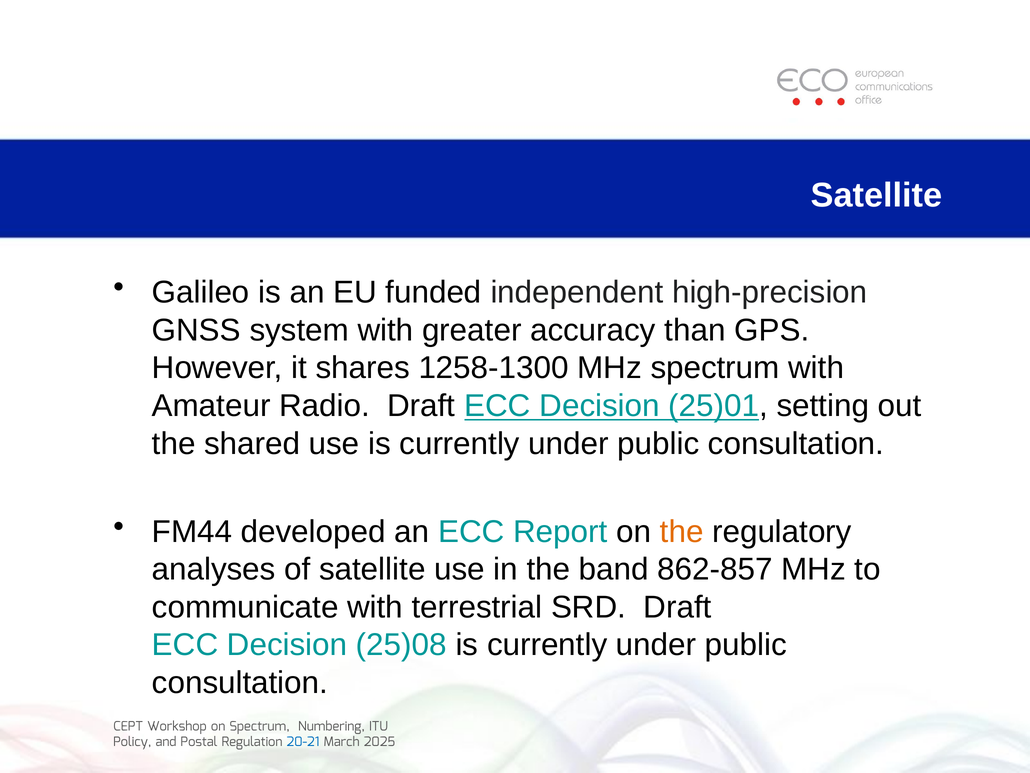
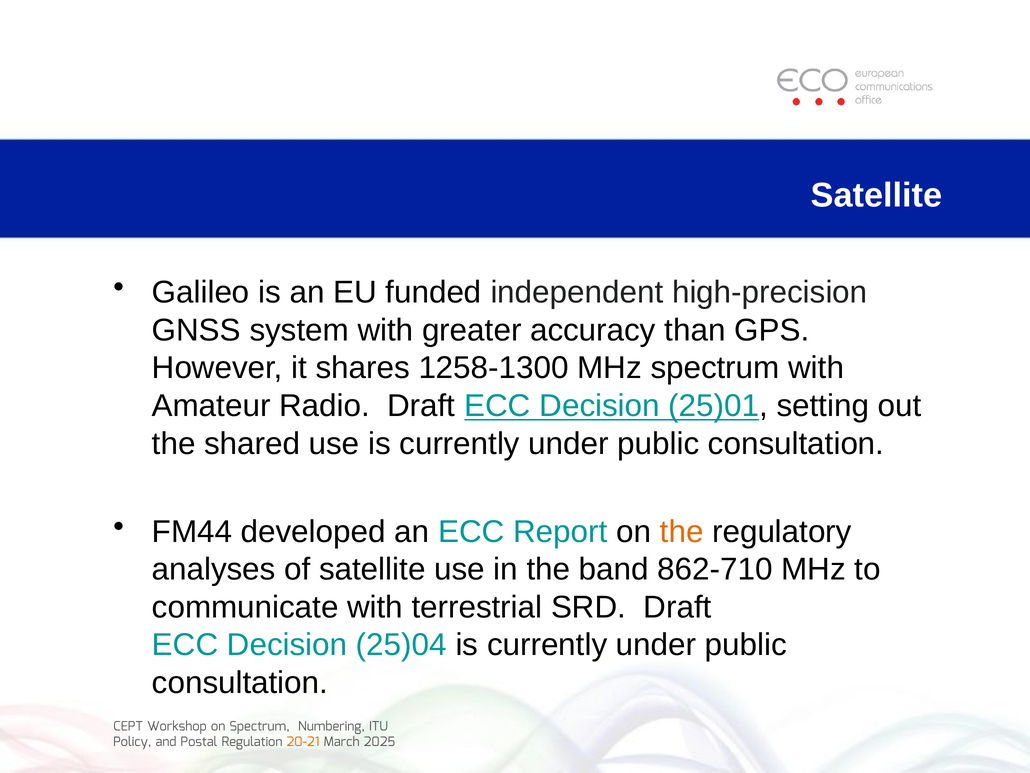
862-857: 862-857 -> 862-710
25)08: 25)08 -> 25)04
20-21 colour: blue -> orange
